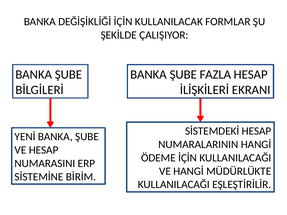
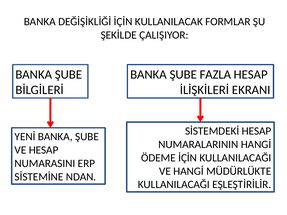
BİRİM: BİRİM -> NDAN
